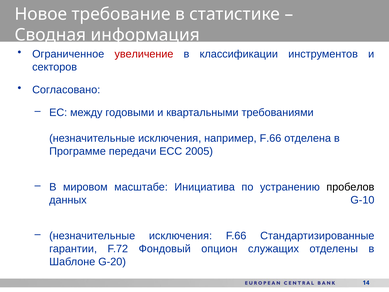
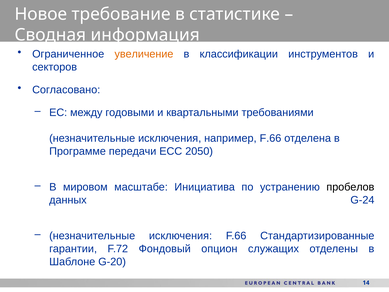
увеличение colour: red -> orange
2005: 2005 -> 2050
G-10: G-10 -> G-24
